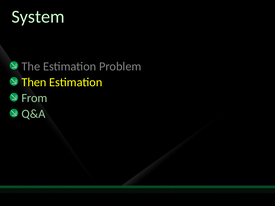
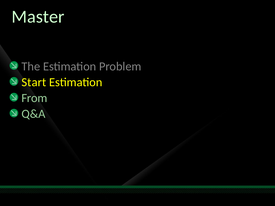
System: System -> Master
Then: Then -> Start
